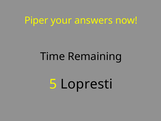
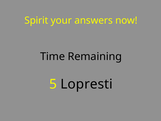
Piper: Piper -> Spirit
